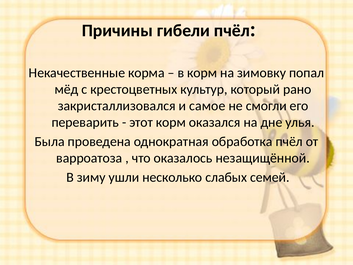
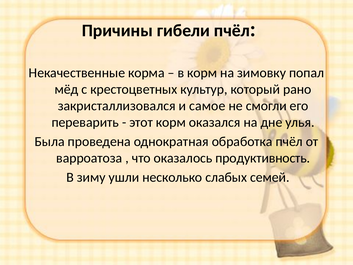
незащищённой: незащищённой -> продуктивность
